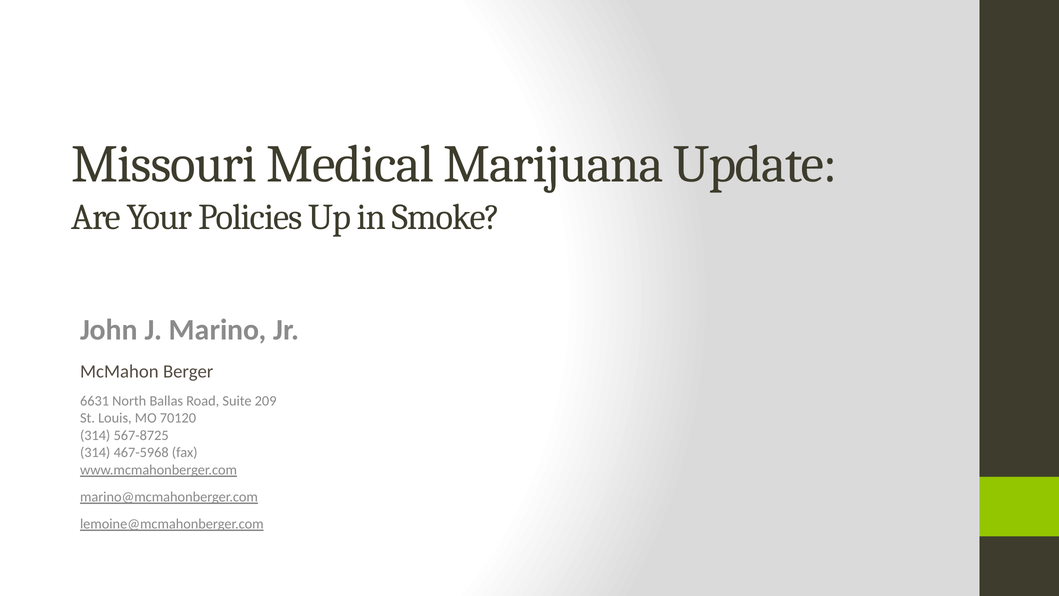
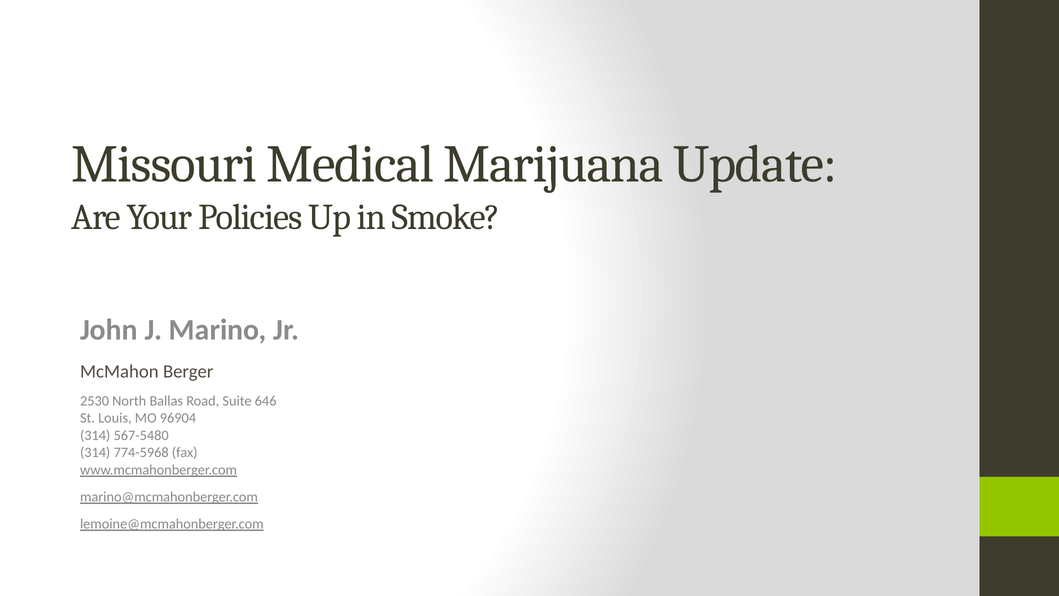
6631: 6631 -> 2530
209: 209 -> 646
70120: 70120 -> 96904
567-8725: 567-8725 -> 567-5480
467-5968: 467-5968 -> 774-5968
